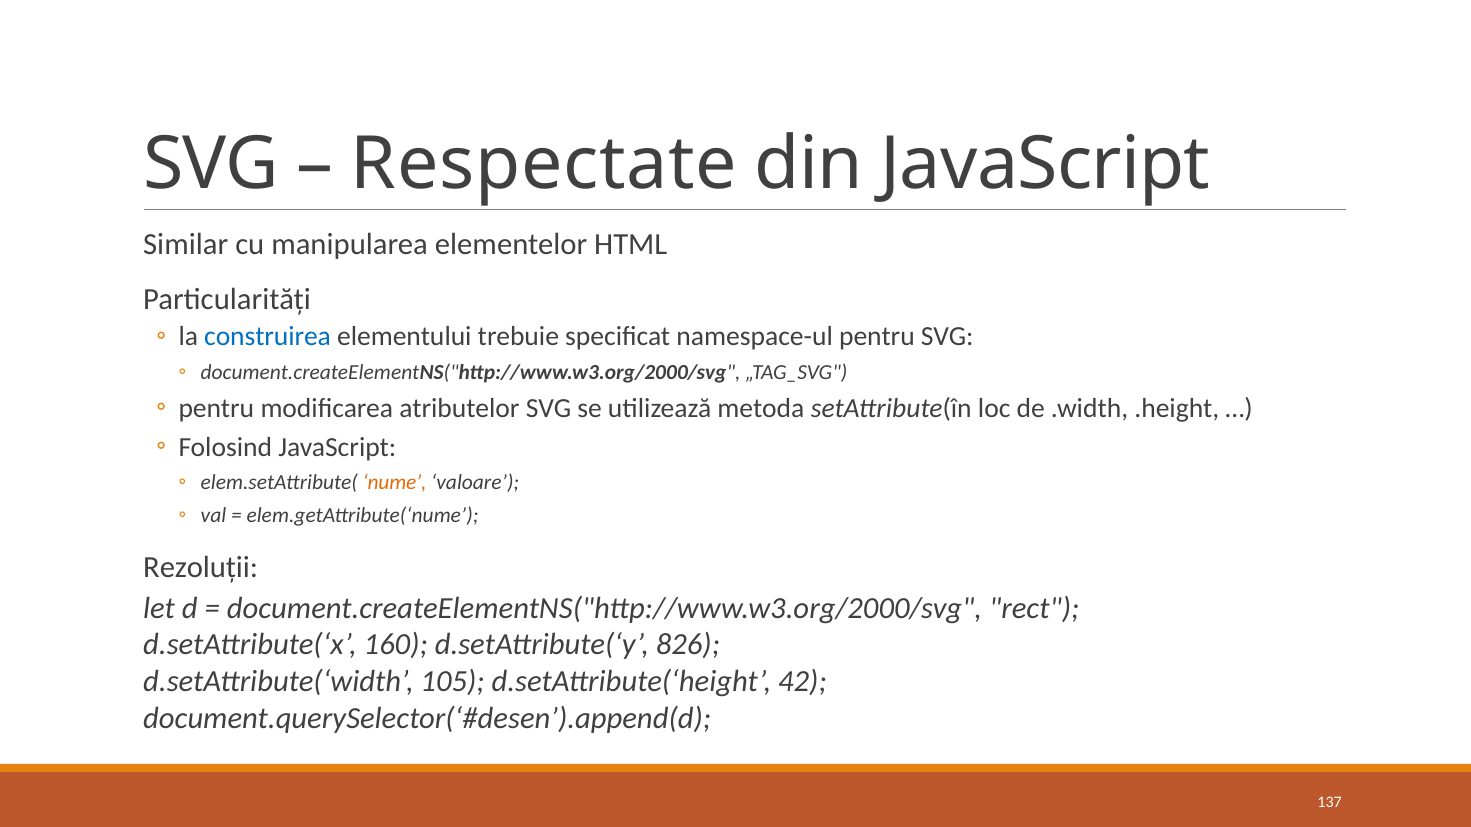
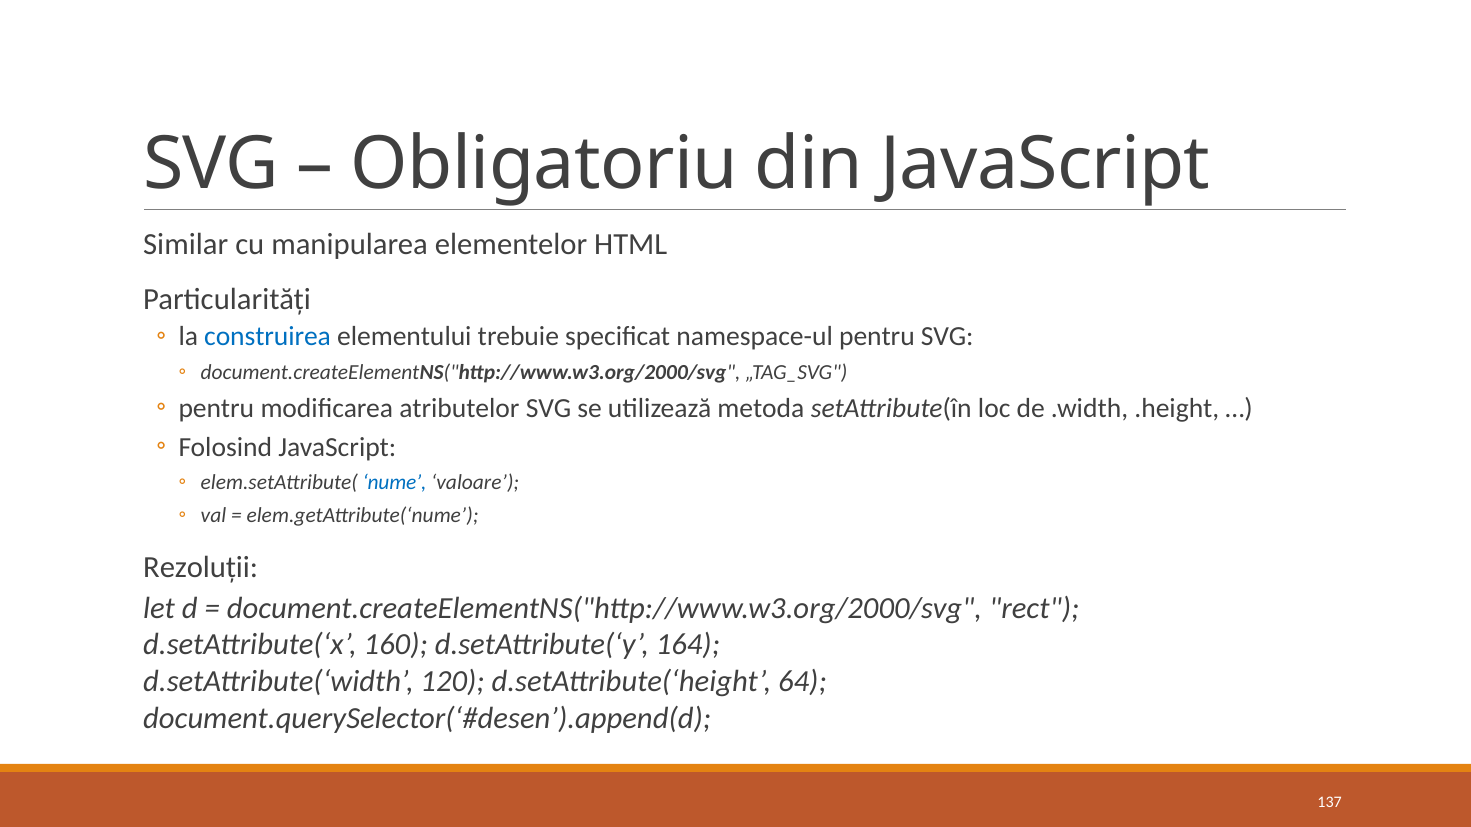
Respectate: Respectate -> Obligatoriu
nume colour: orange -> blue
826: 826 -> 164
105: 105 -> 120
42: 42 -> 64
